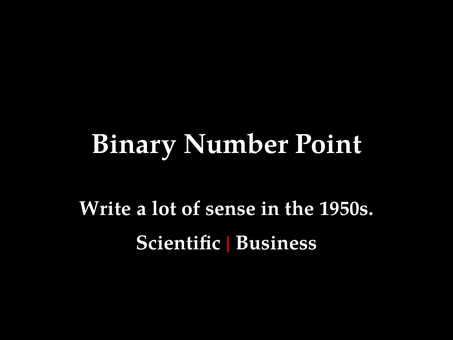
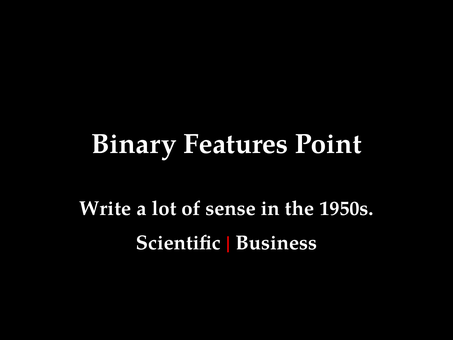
Number: Number -> Features
